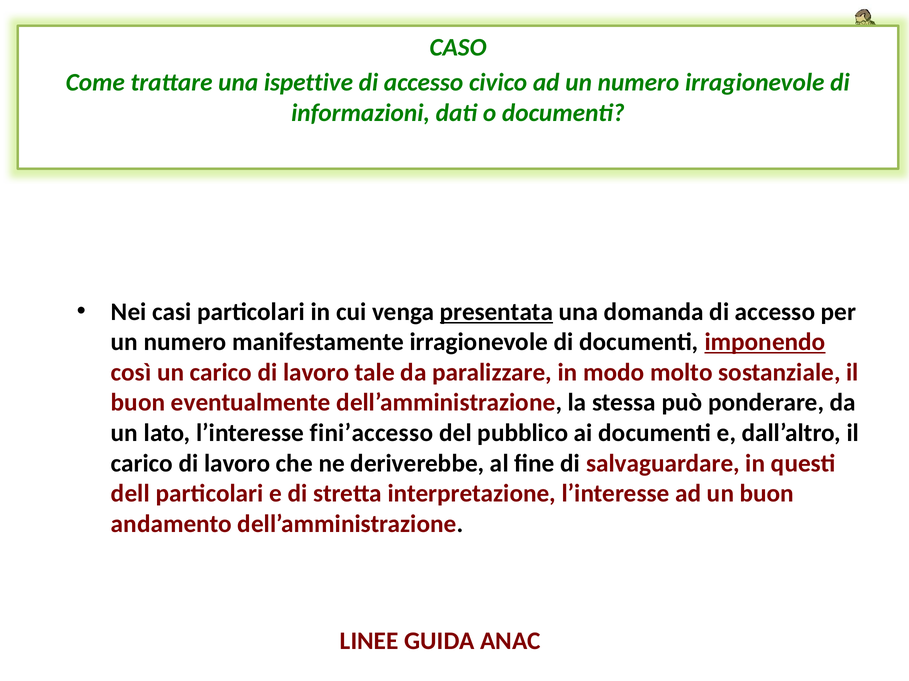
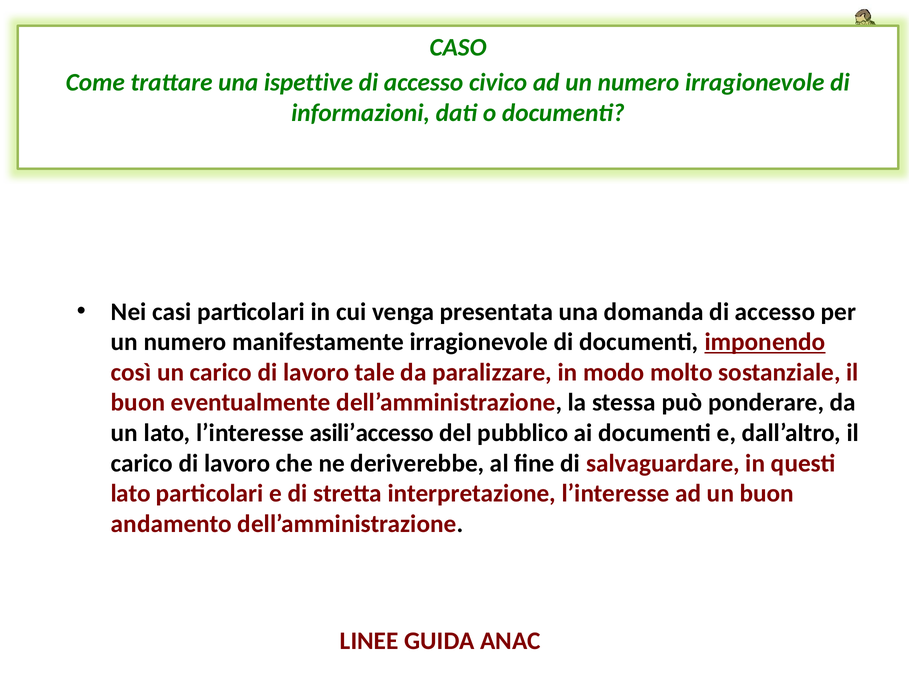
presentata underline: present -> none
fini’accesso: fini’accesso -> asili’accesso
dell at (130, 494): dell -> lato
